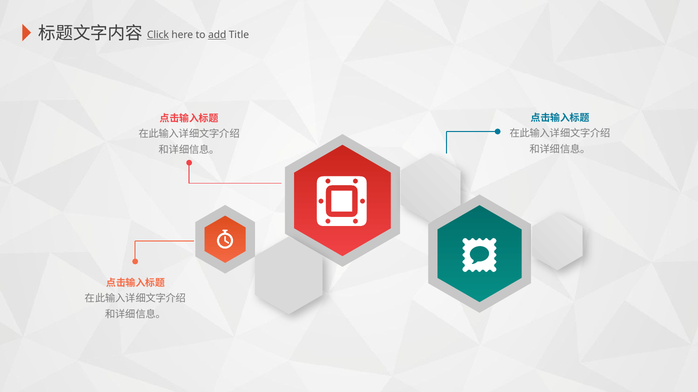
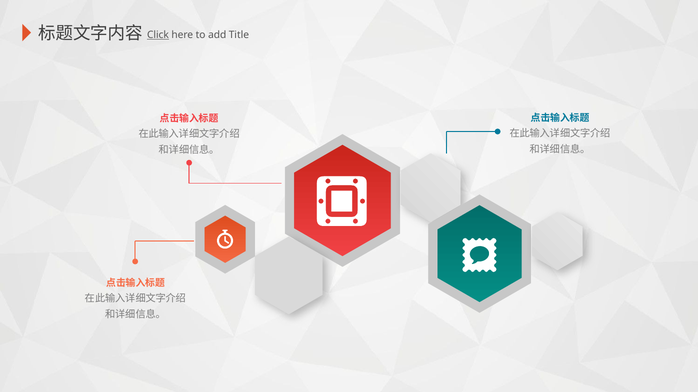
add underline: present -> none
